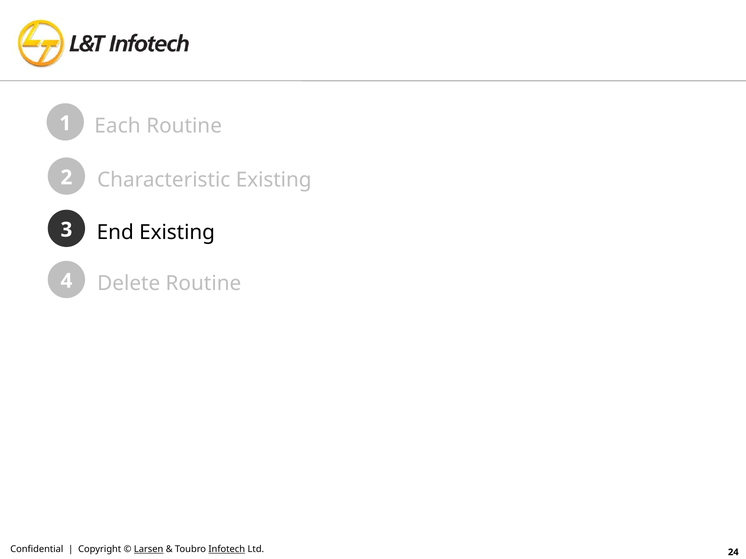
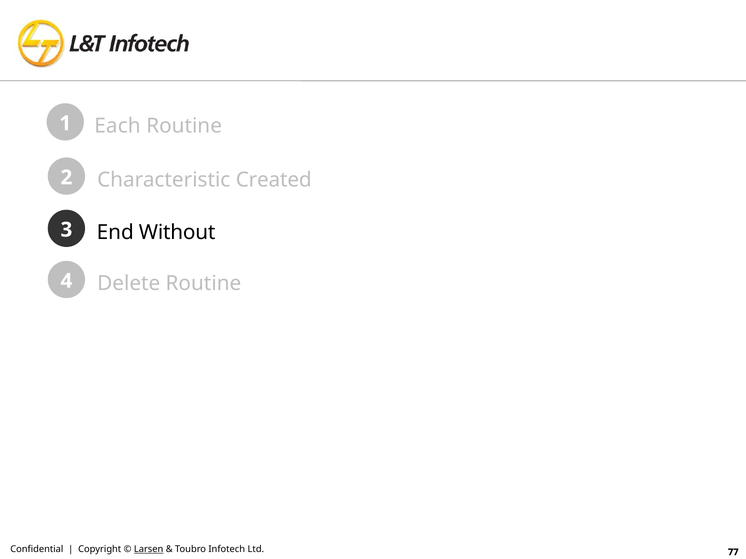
Characteristic Existing: Existing -> Created
End Existing: Existing -> Without
Infotech underline: present -> none
24: 24 -> 77
